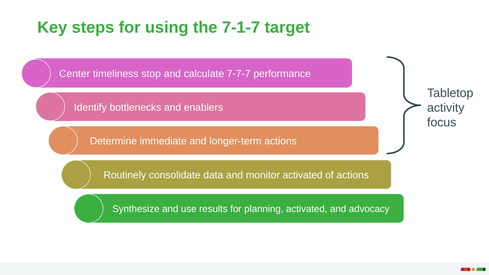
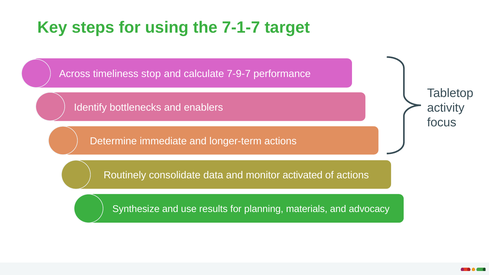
Center: Center -> Across
7-7-7: 7-7-7 -> 7-9-7
planning activated: activated -> materials
